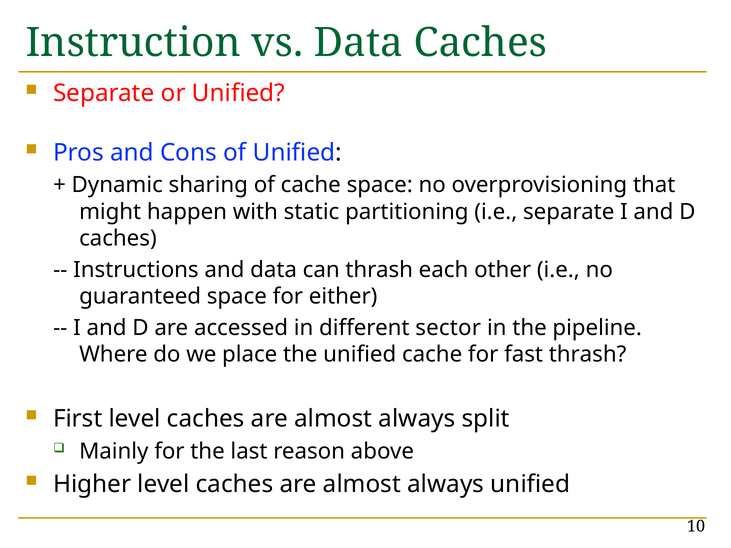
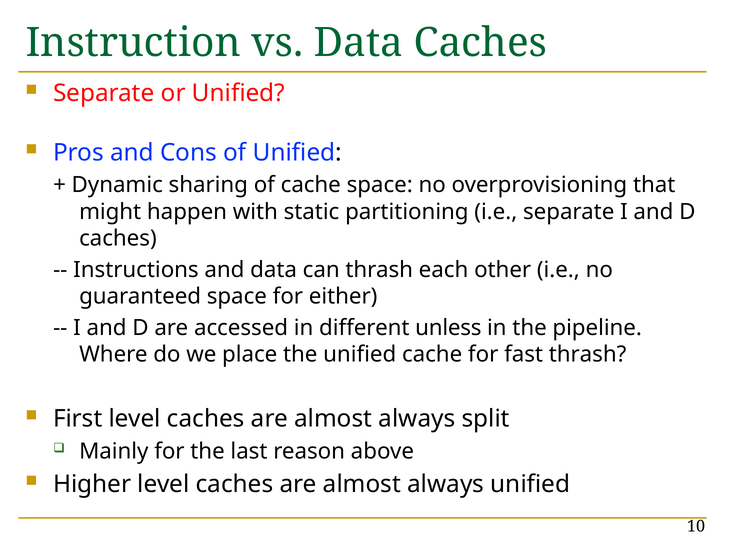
sector: sector -> unless
